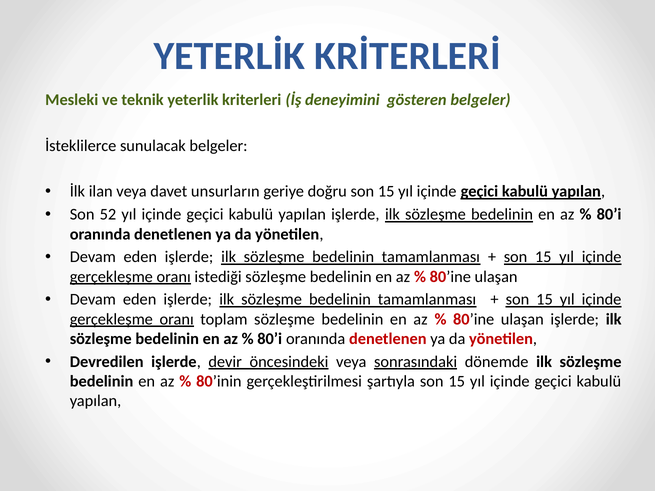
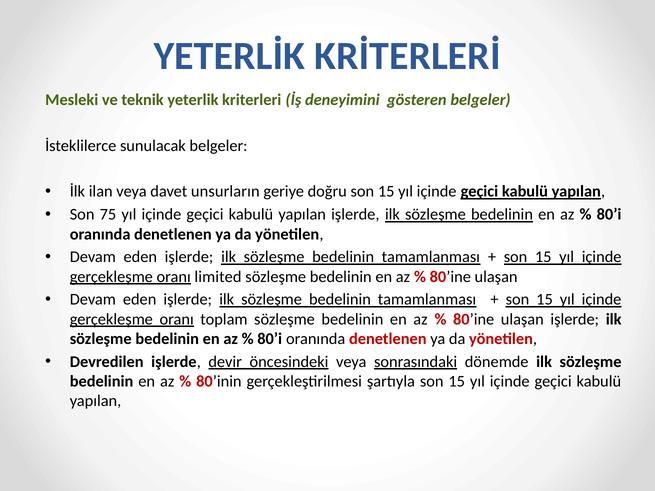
52: 52 -> 75
istediği: istediği -> limited
